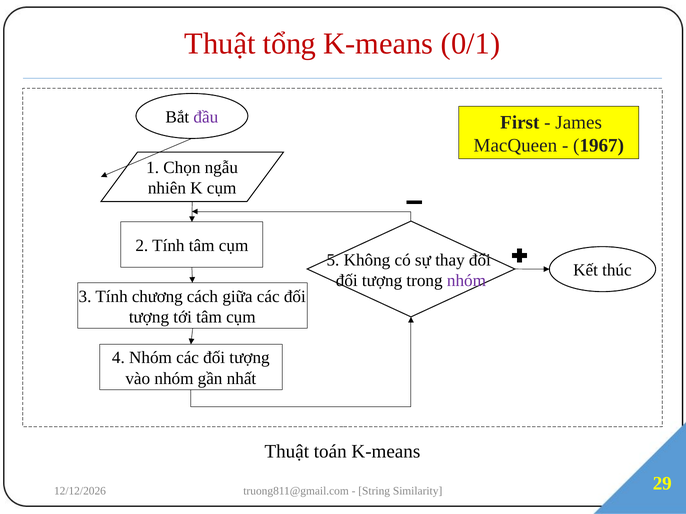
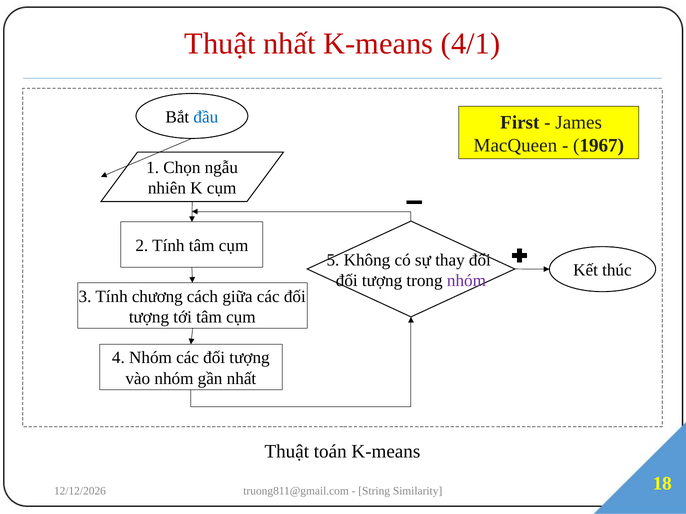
Thuật tổng: tổng -> nhất
0/1: 0/1 -> 4/1
đầu colour: purple -> blue
29: 29 -> 18
